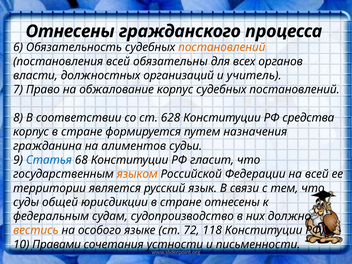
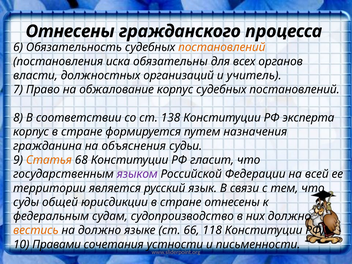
постановления всей: всей -> иска
628: 628 -> 138
средства: средства -> эксперта
алиментов: алиментов -> объяснения
Статья colour: blue -> orange
языком colour: orange -> purple
на особого: особого -> должно
72: 72 -> 66
